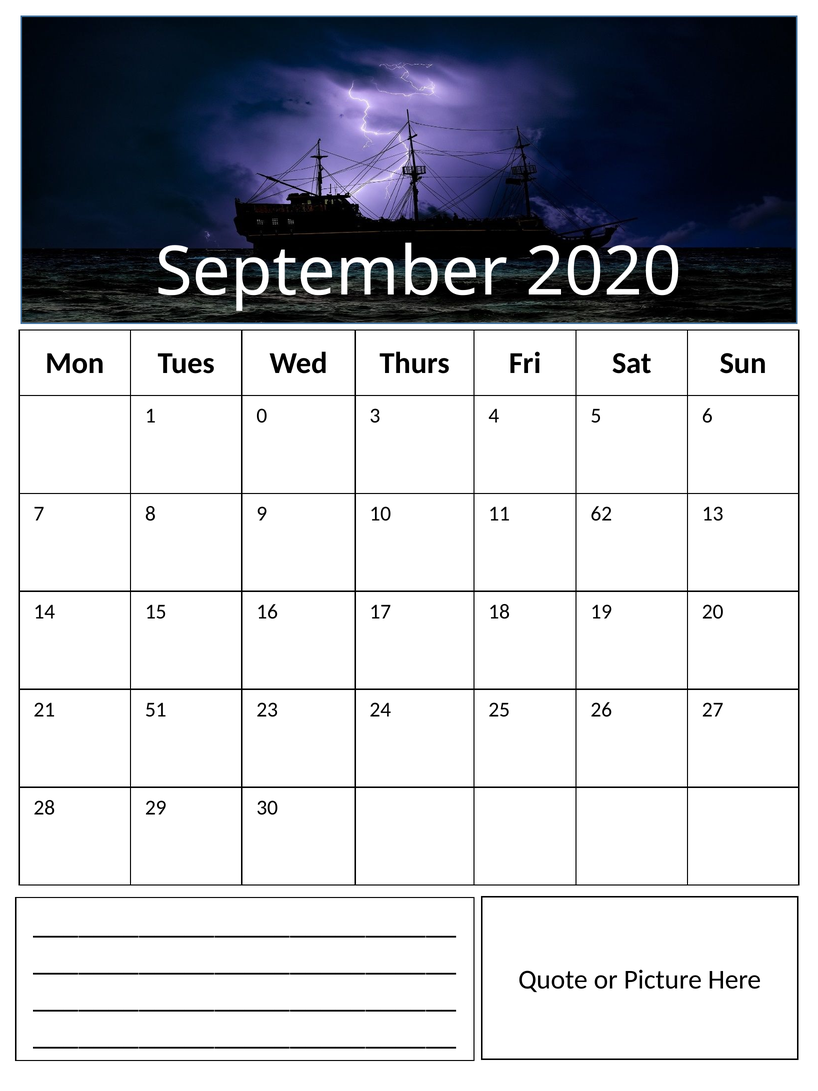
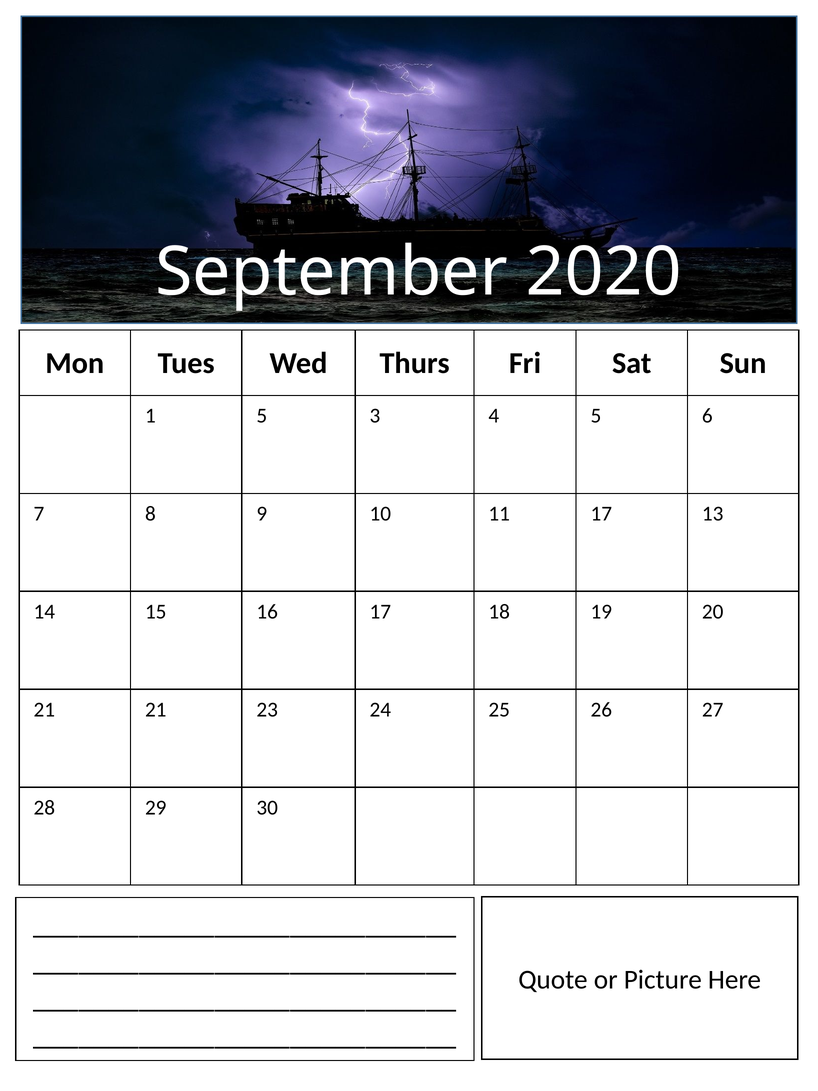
1 0: 0 -> 5
11 62: 62 -> 17
21 51: 51 -> 21
